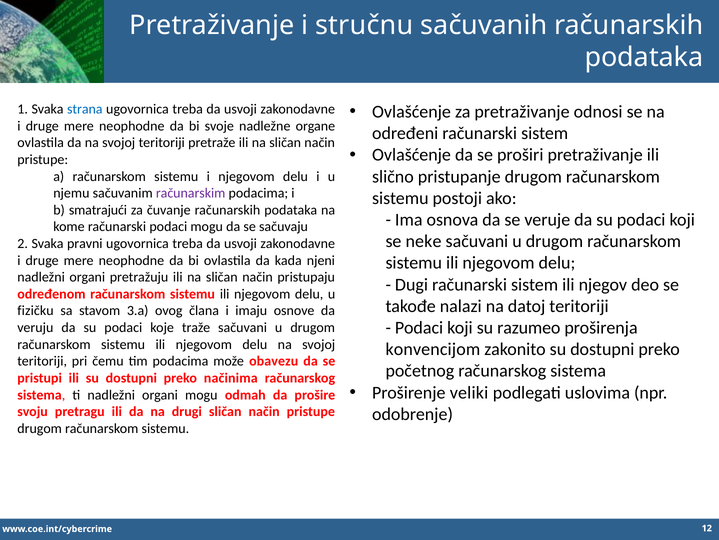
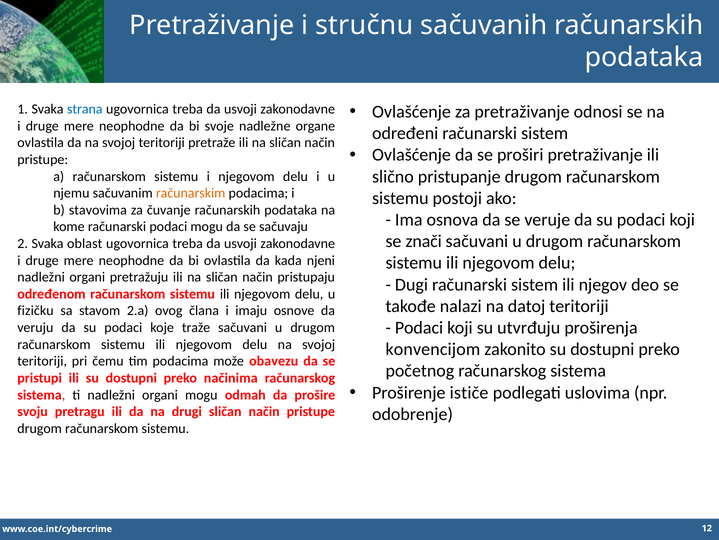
računarskim colour: purple -> orange
smatrajući: smatrajući -> stavovima
neke: neke -> znači
pravni: pravni -> oblast
3.a: 3.a -> 2.a
razumeo: razumeo -> utvrđuju
veliki: veliki -> ističe
